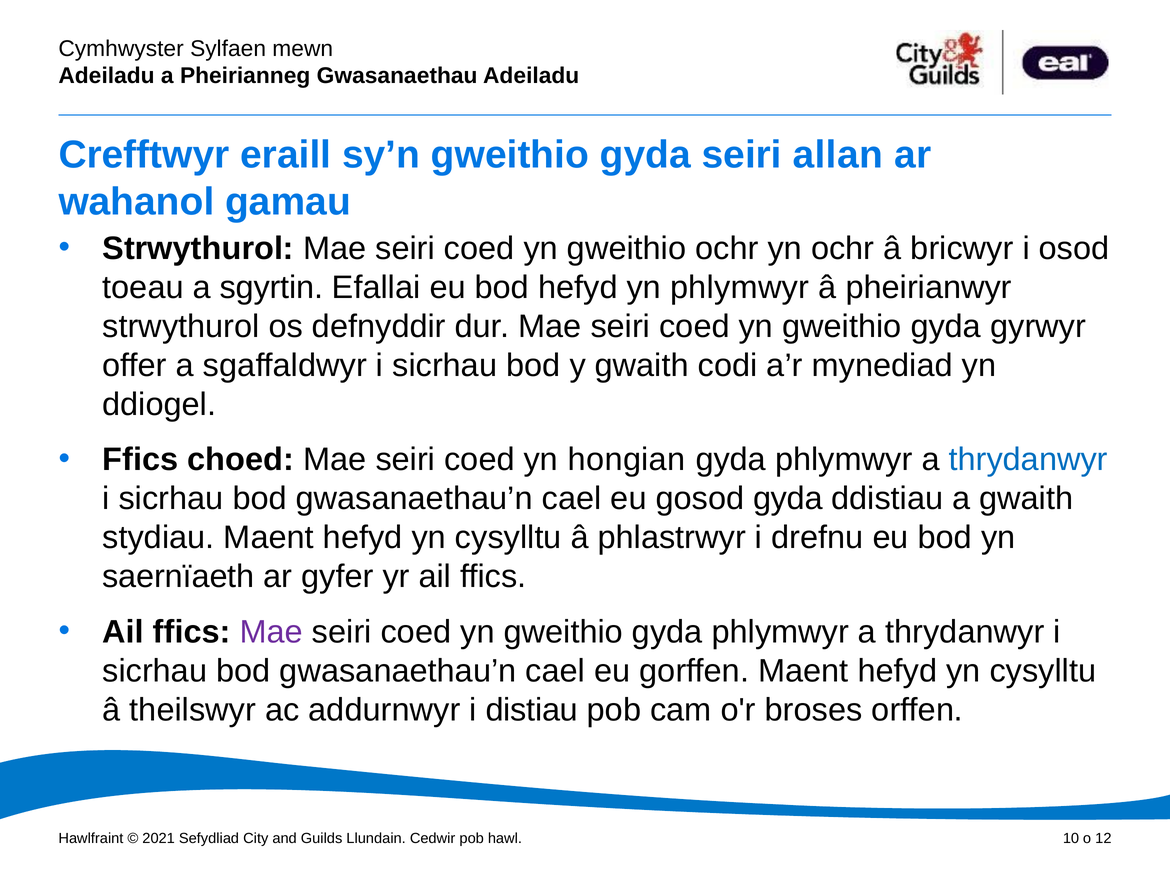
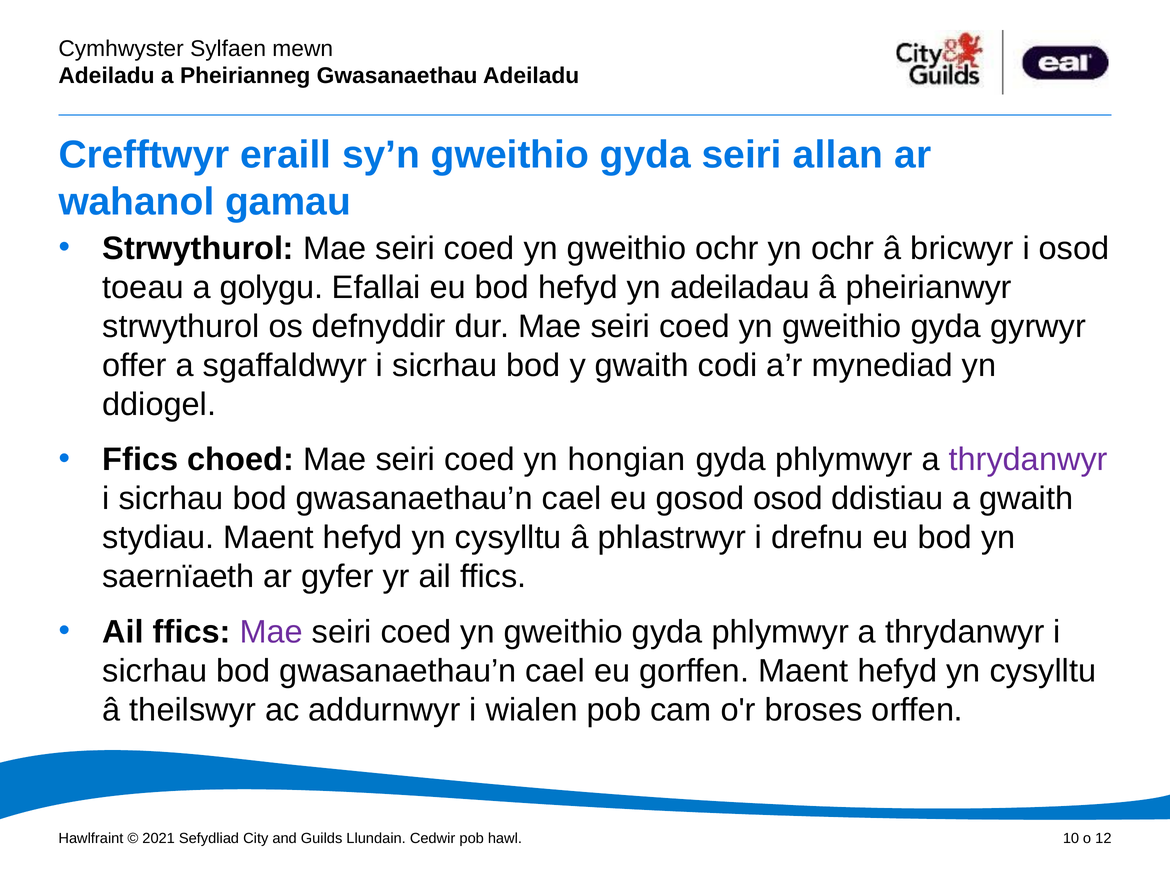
sgyrtin: sgyrtin -> golygu
yn phlymwyr: phlymwyr -> adeiladau
thrydanwyr at (1028, 460) colour: blue -> purple
gosod gyda: gyda -> osod
distiau: distiau -> wialen
